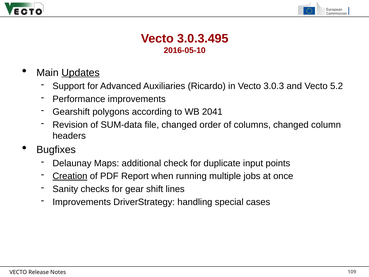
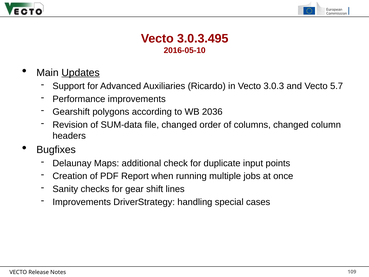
5.2: 5.2 -> 5.7
2041: 2041 -> 2036
Creation underline: present -> none
